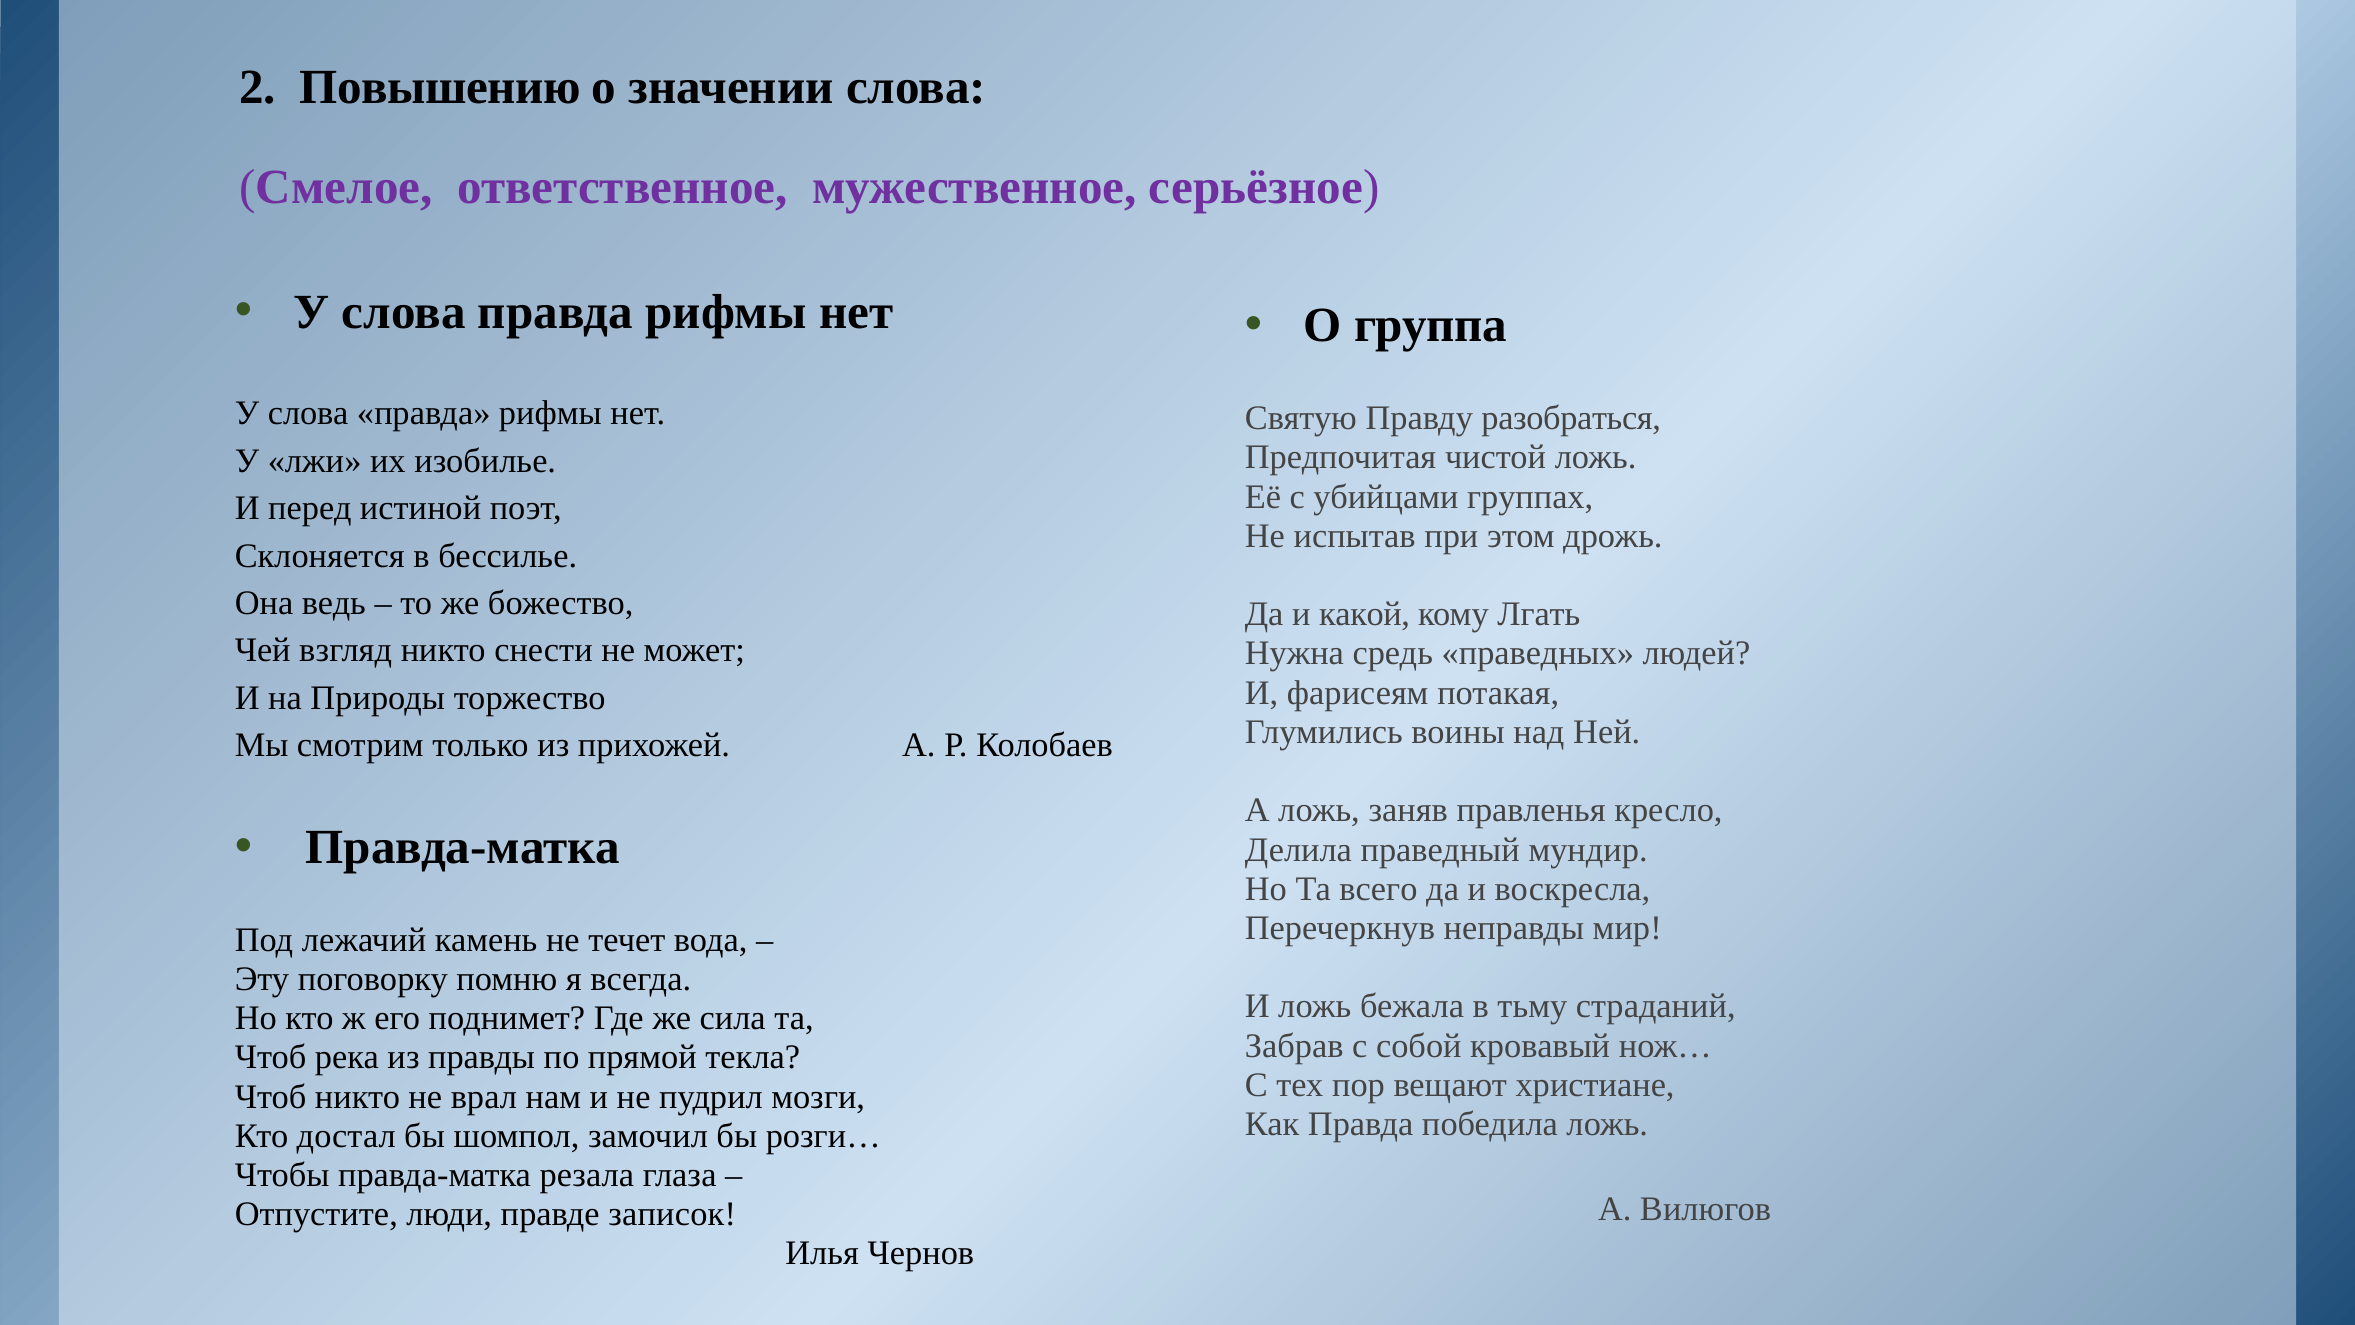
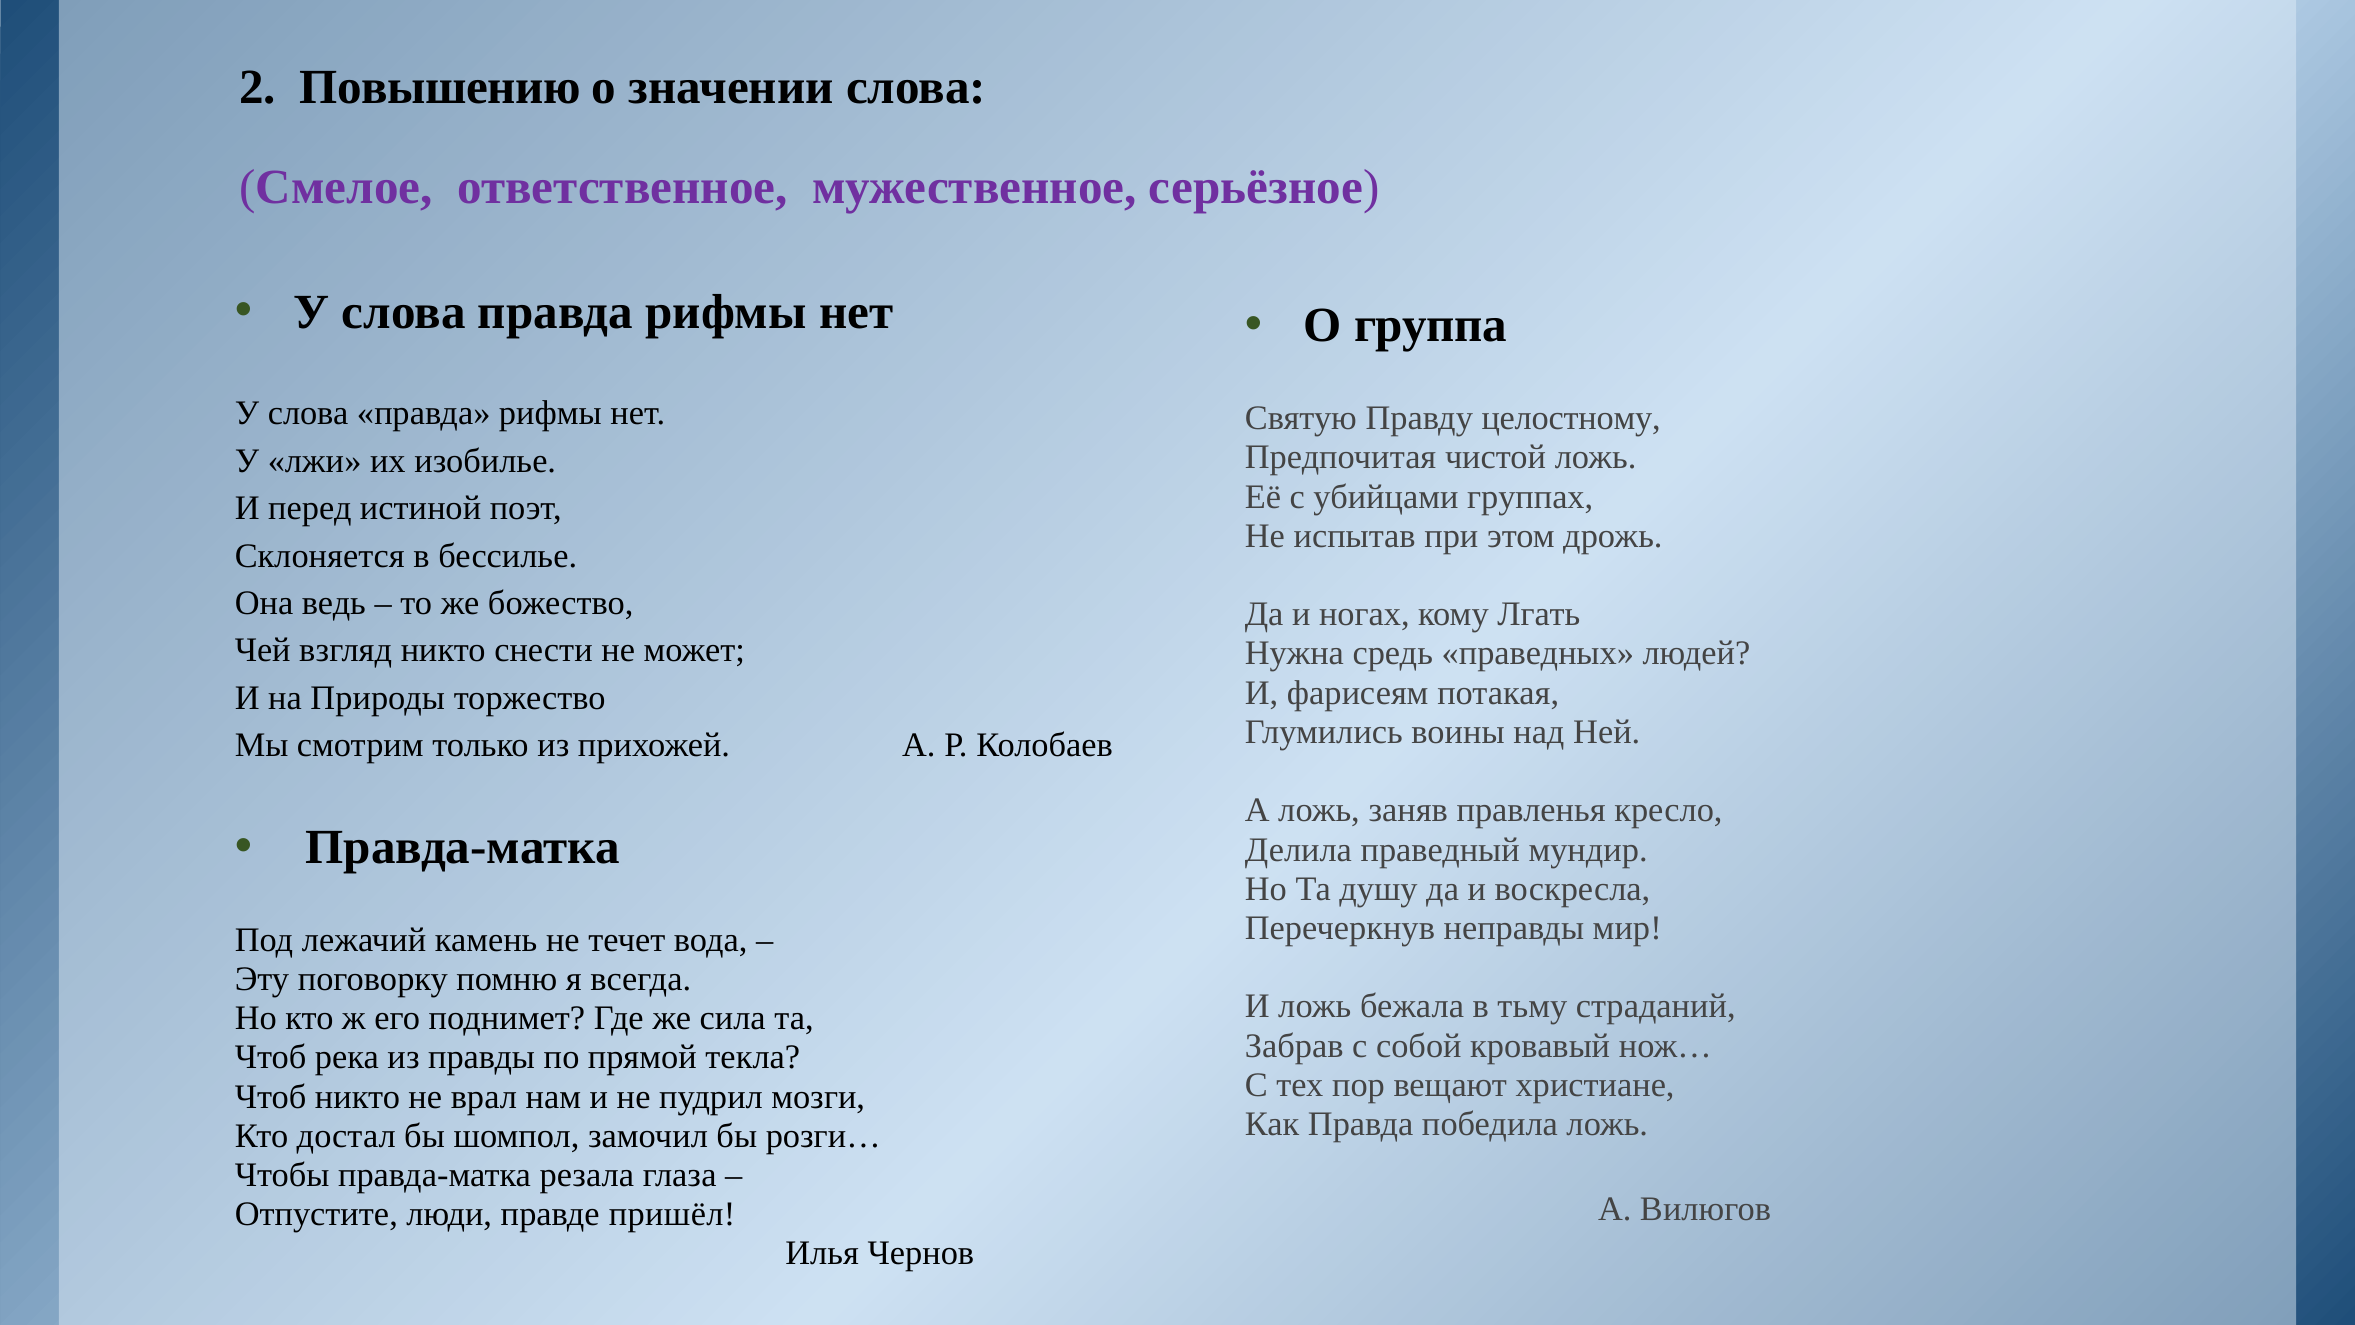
разобраться: разобраться -> целостному
какой: какой -> ногах
всего: всего -> душу
записок: записок -> пришёл
